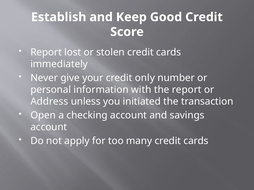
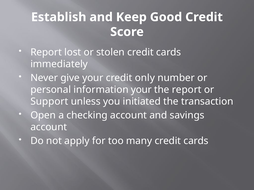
information with: with -> your
Address: Address -> Support
